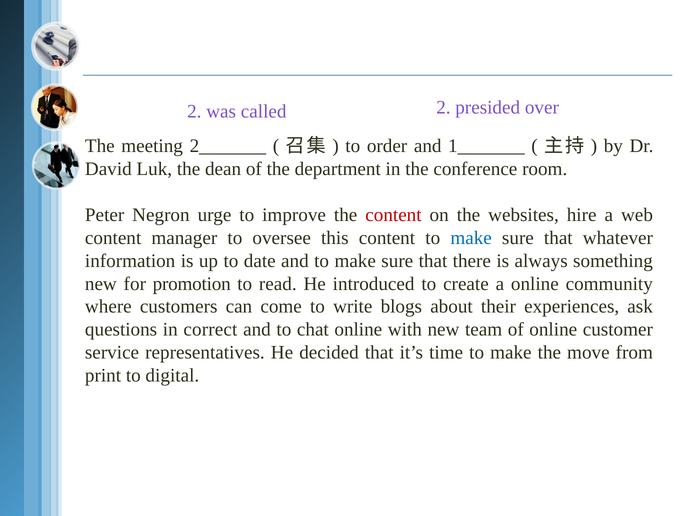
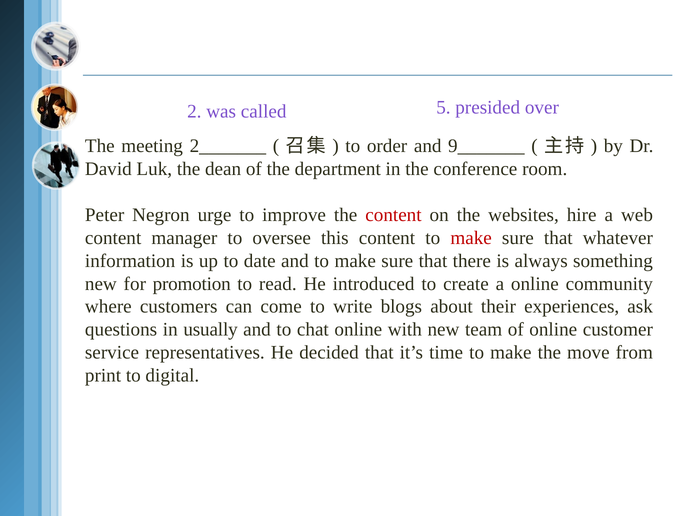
called 2: 2 -> 5
1_______: 1_______ -> 9_______
make at (471, 238) colour: blue -> red
correct: correct -> usually
